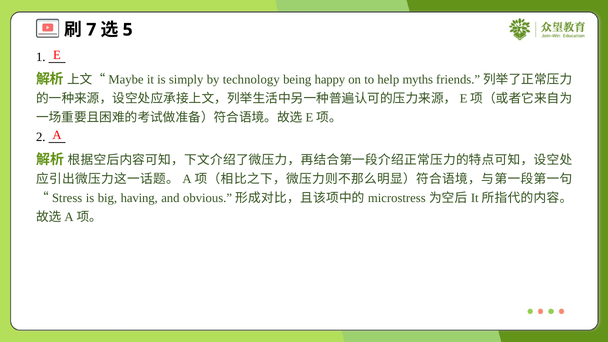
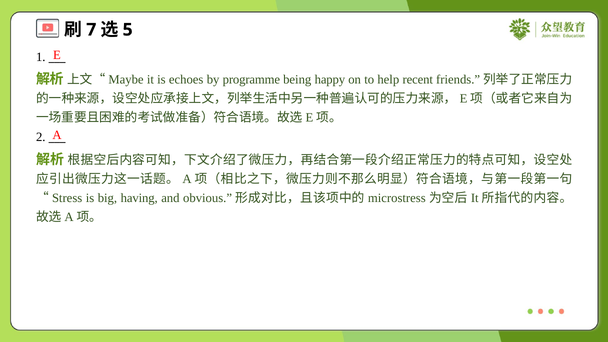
simply: simply -> echoes
technology: technology -> programme
myths: myths -> recent
